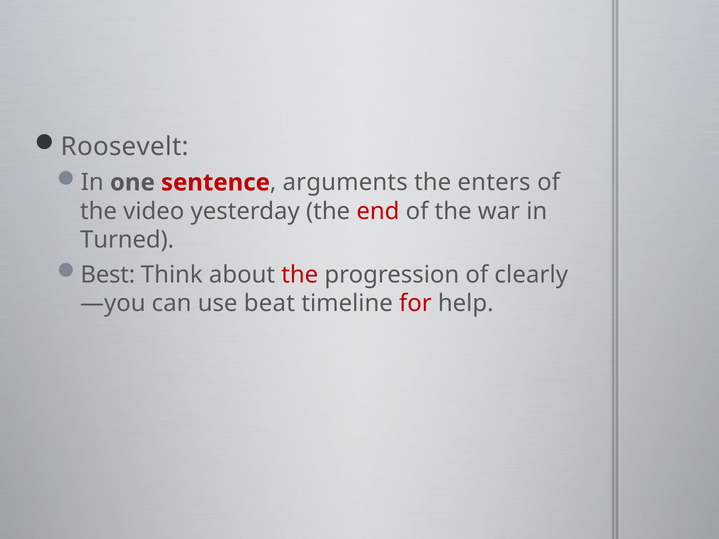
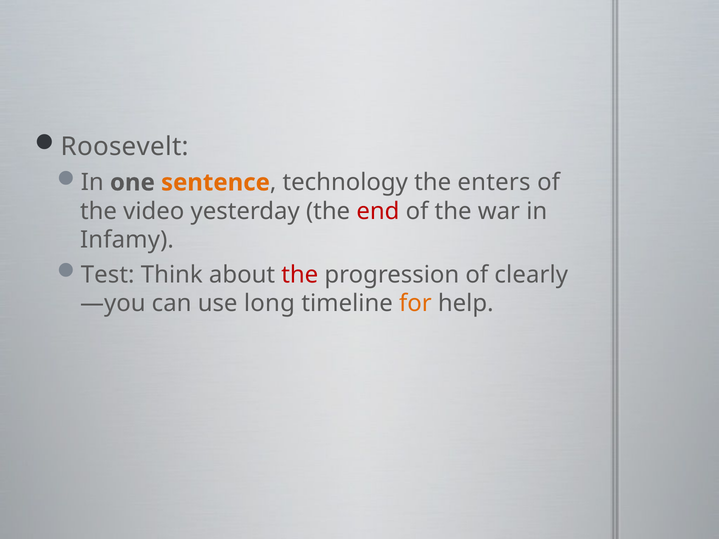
sentence colour: red -> orange
arguments: arguments -> technology
Turned: Turned -> Infamy
Best: Best -> Test
beat: beat -> long
for colour: red -> orange
